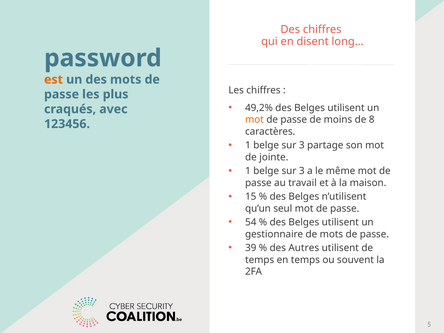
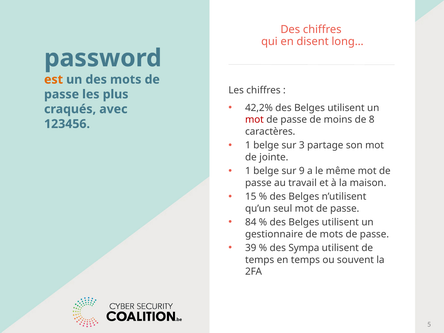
49,2%: 49,2% -> 42,2%
mot at (254, 120) colour: orange -> red
3 at (302, 171): 3 -> 9
54: 54 -> 84
Autres: Autres -> Sympa
